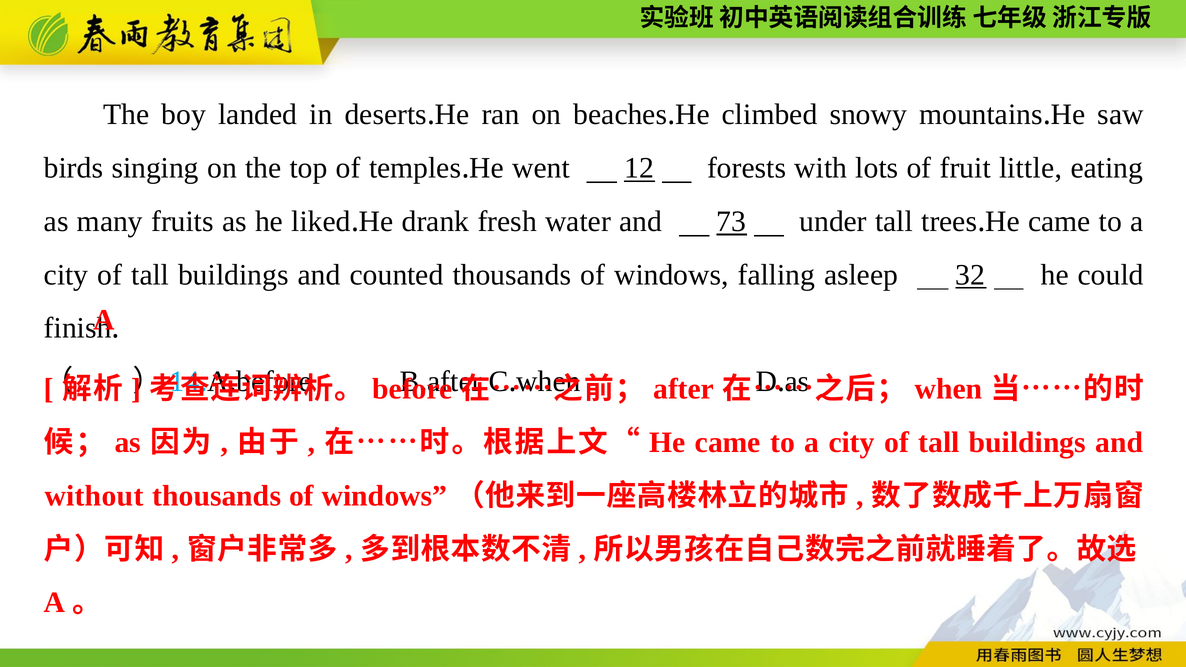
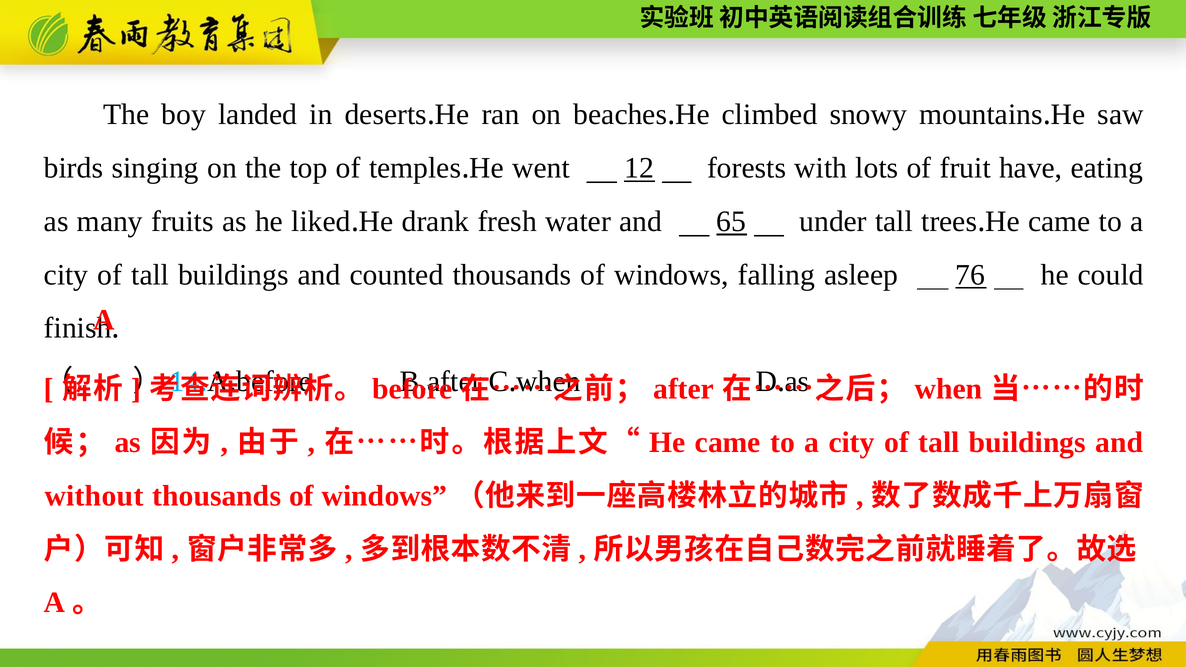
little: little -> have
73: 73 -> 65
32: 32 -> 76
